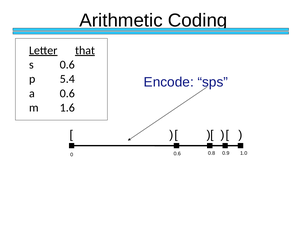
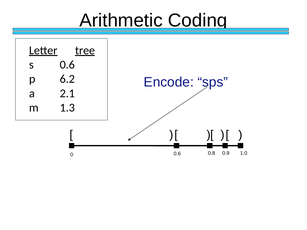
that: that -> tree
5.4: 5.4 -> 6.2
a 0.6: 0.6 -> 2.1
1.6: 1.6 -> 1.3
